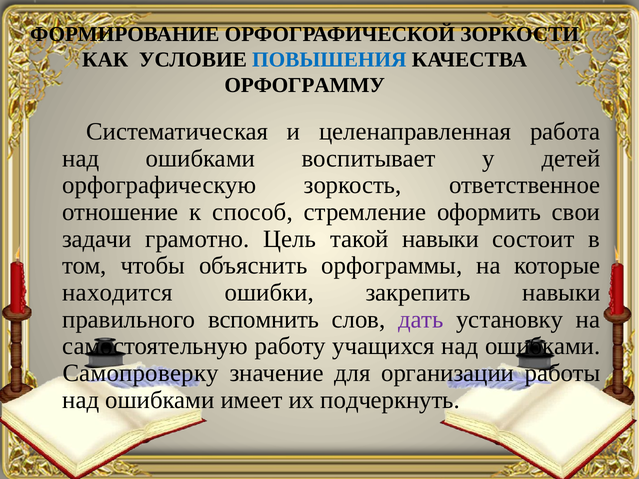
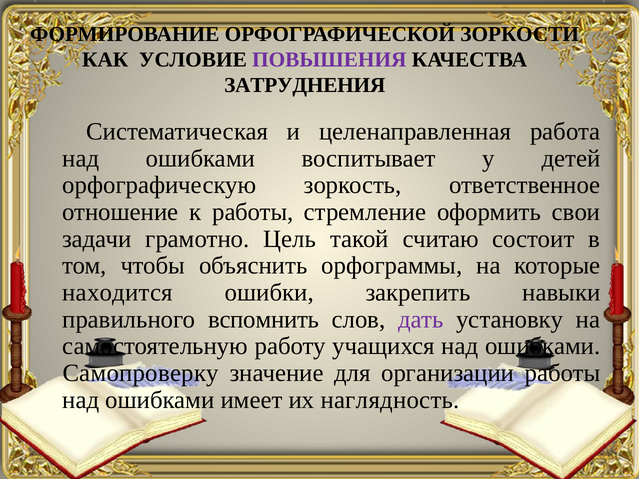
ПОВЫШЕНИЯ colour: blue -> purple
ОРФОГРАММУ: ОРФОГРАММУ -> ЗАТРУДНЕНИЯ
к способ: способ -> работы
такой навыки: навыки -> считаю
подчеркнуть: подчеркнуть -> наглядность
